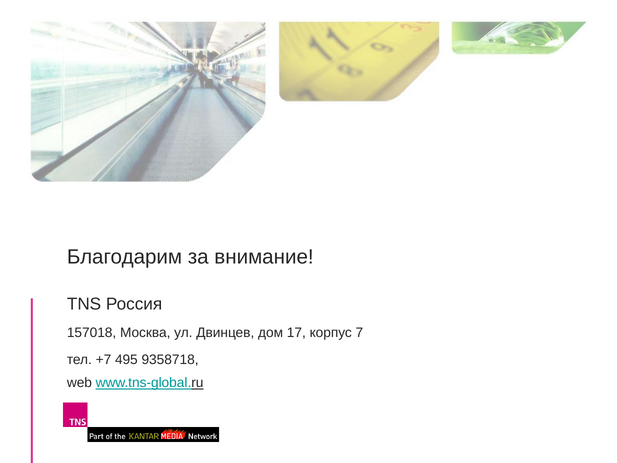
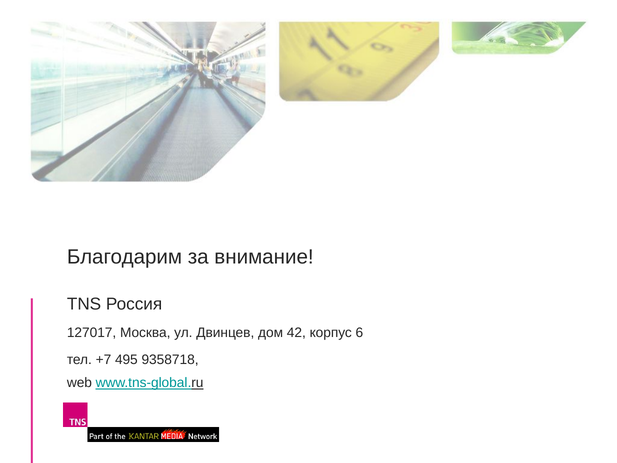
157018: 157018 -> 127017
17: 17 -> 42
7: 7 -> 6
